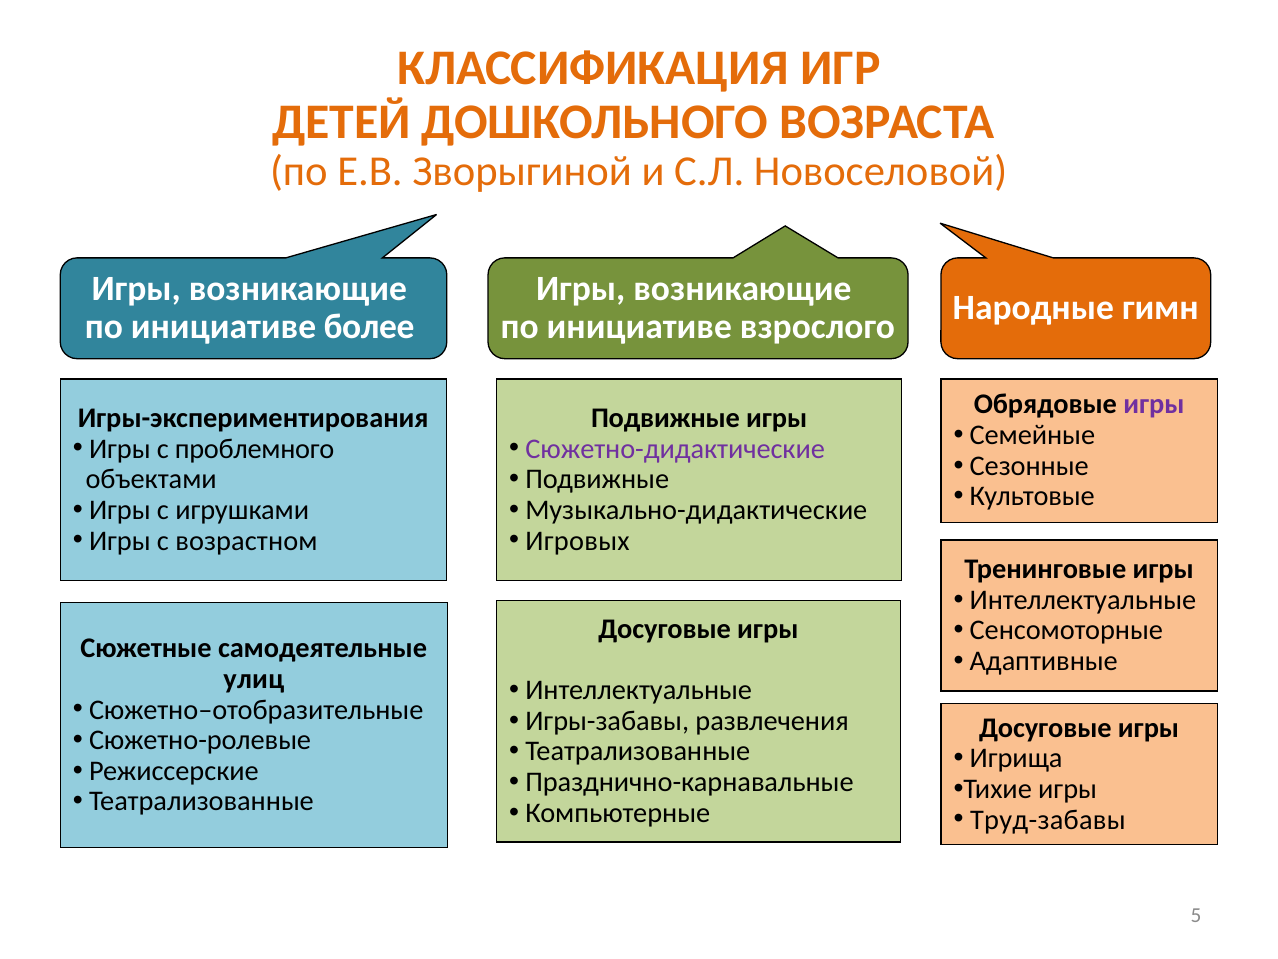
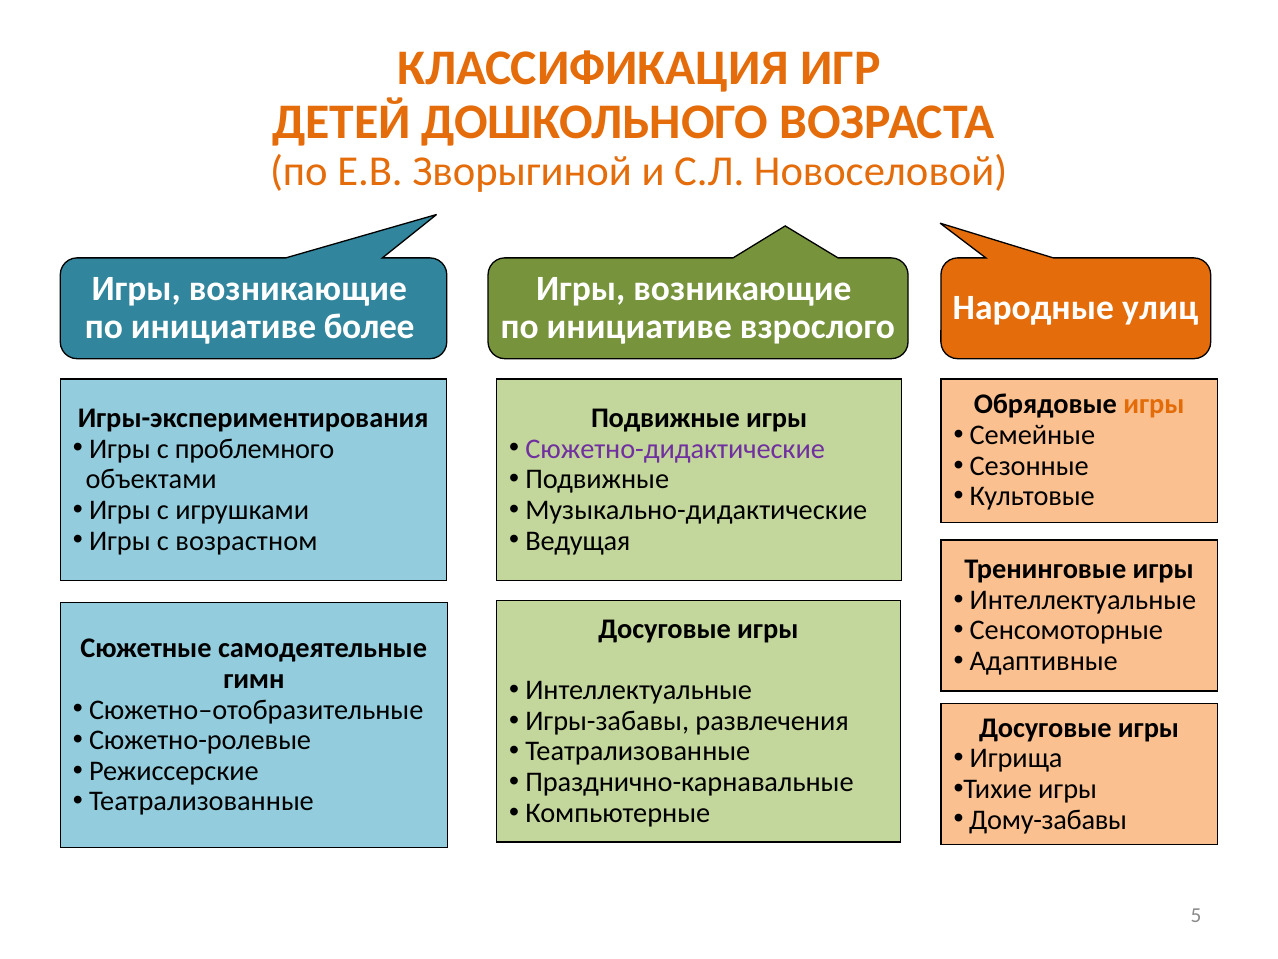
гимн: гимн -> улиц
игры at (1154, 404) colour: purple -> orange
Игровых: Игровых -> Ведущая
улиц: улиц -> гимн
Труд-забавы: Труд-забавы -> Дому-забавы
